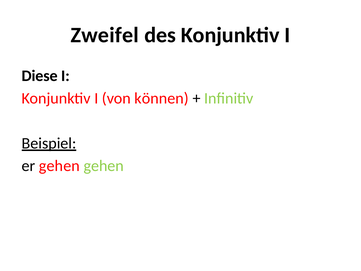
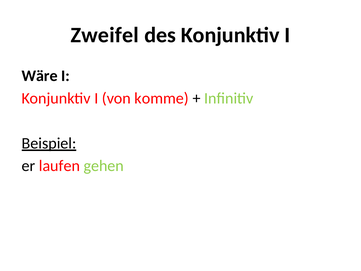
Diese: Diese -> Wäre
können: können -> komme
er gehen: gehen -> laufen
